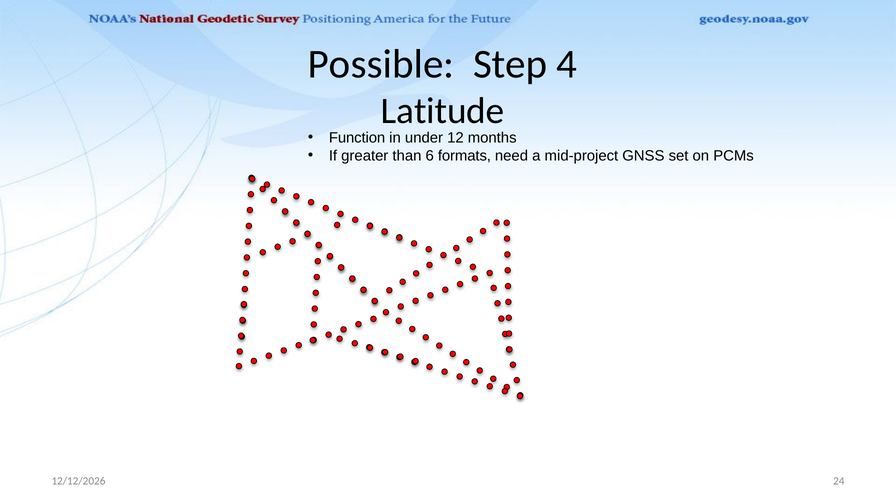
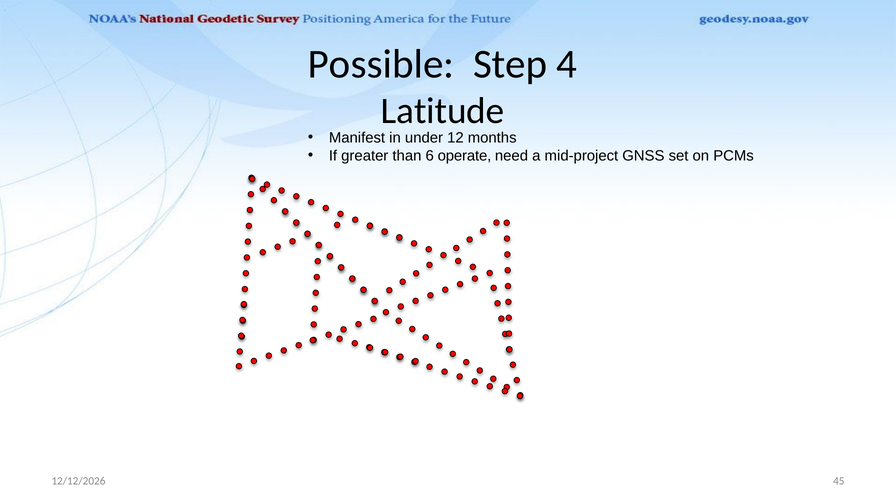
Function: Function -> Manifest
formats: formats -> operate
24: 24 -> 45
